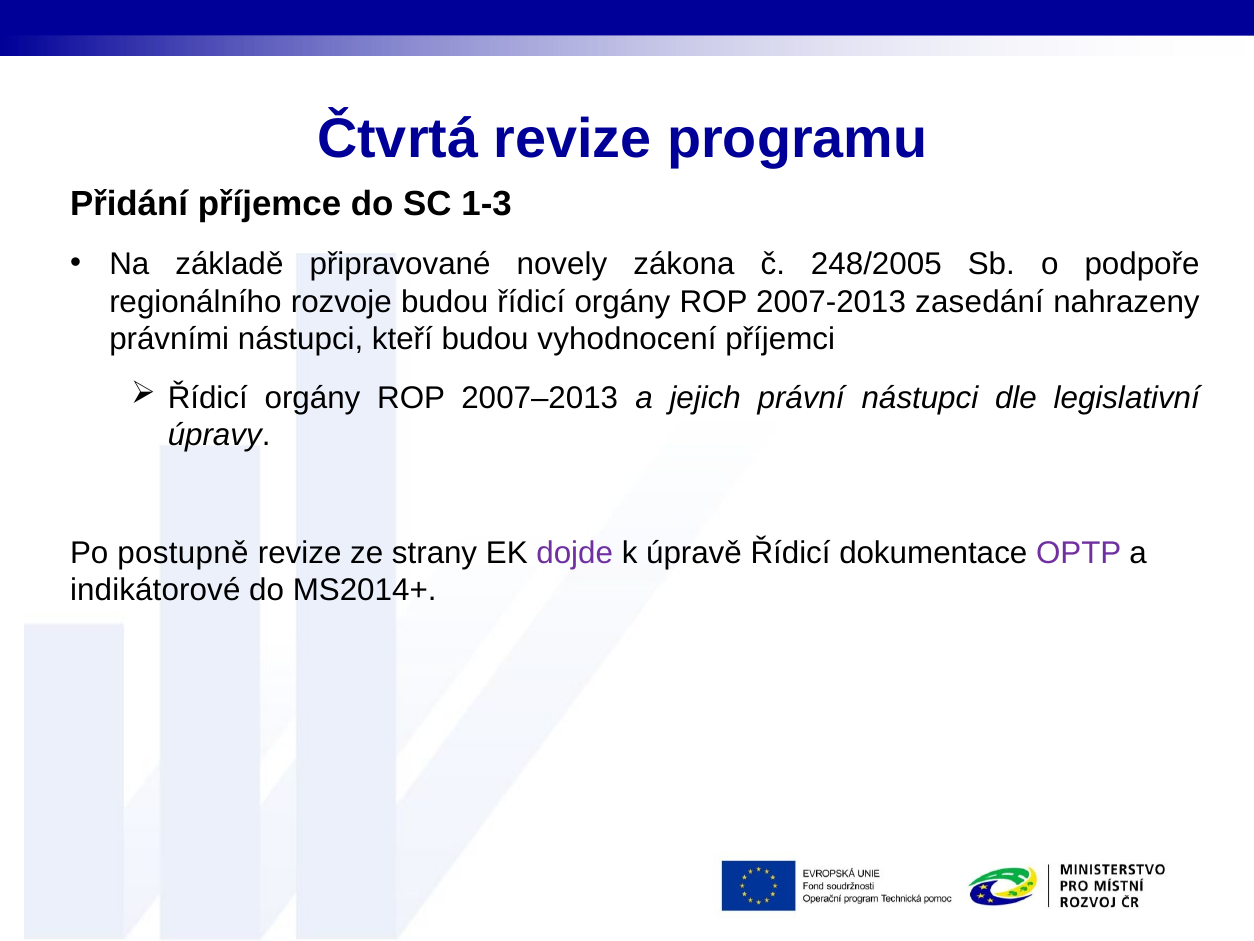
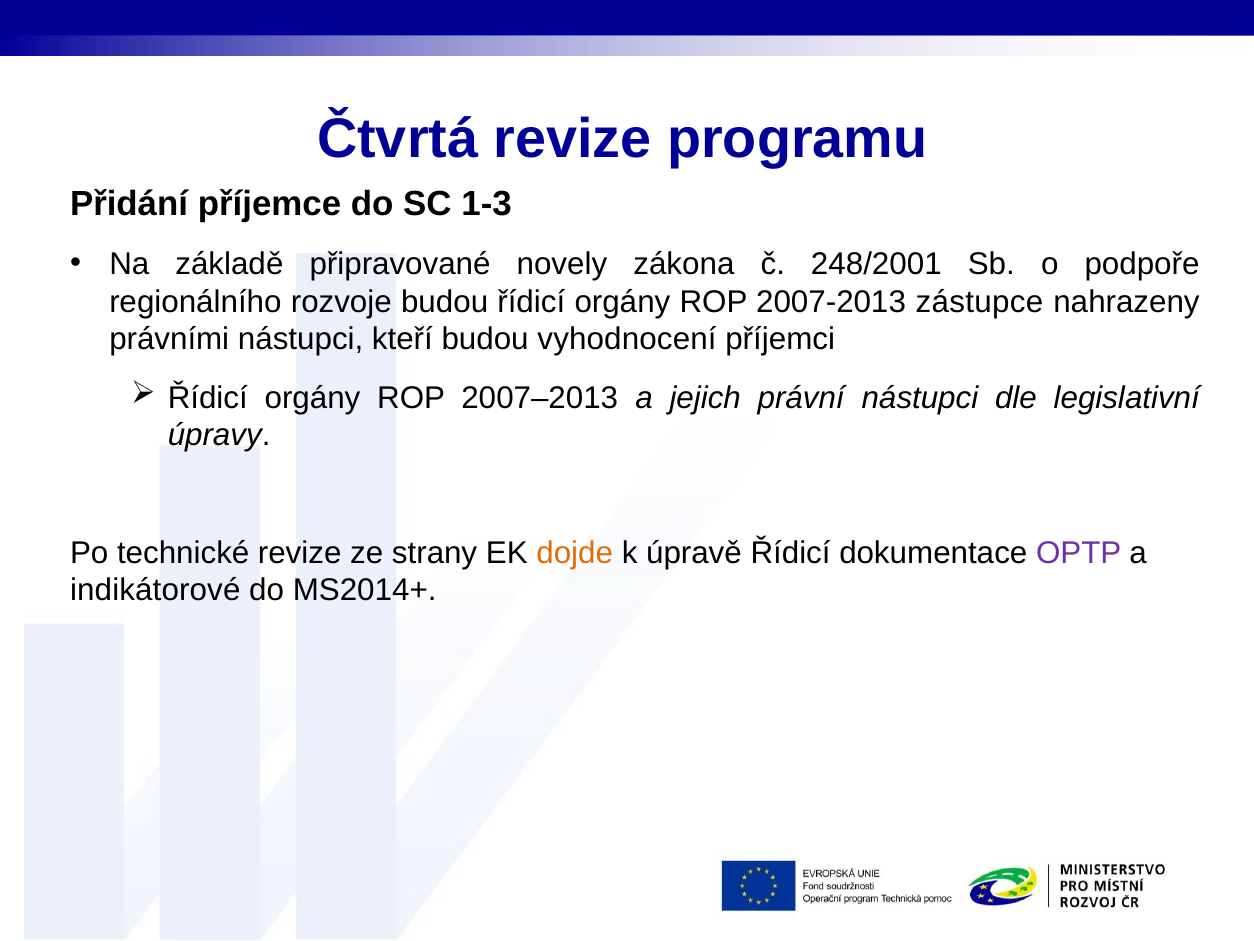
248/2005: 248/2005 -> 248/2001
zasedání: zasedání -> zástupce
postupně: postupně -> technické
dojde colour: purple -> orange
